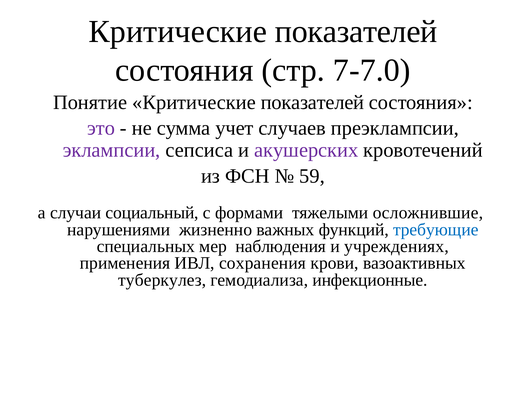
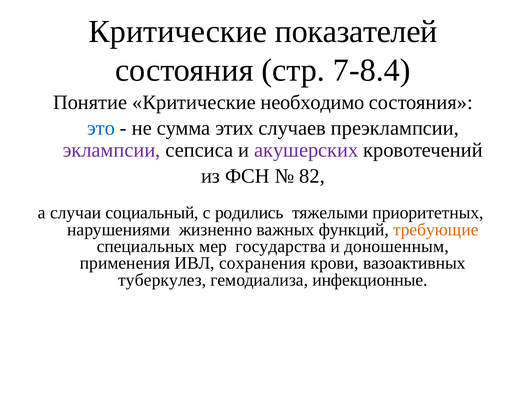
7-7.0: 7-7.0 -> 7-8.4
Понятие Критические показателей: показателей -> необходимо
это colour: purple -> blue
учет: учет -> этих
59: 59 -> 82
формами: формами -> родились
осложнившие: осложнившие -> приоритетных
требующие colour: blue -> orange
наблюдения: наблюдения -> государства
учреждениях: учреждениях -> доношенным
